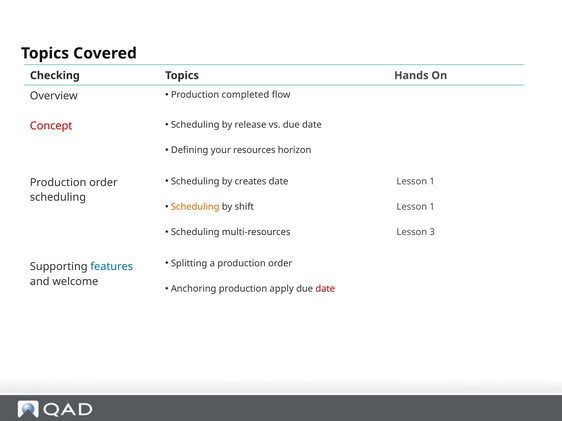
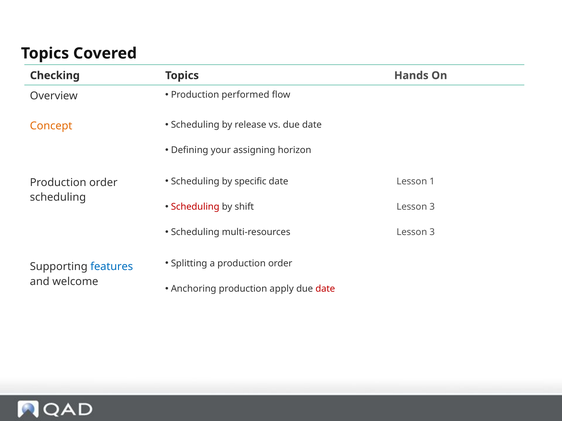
completed: completed -> performed
Concept colour: red -> orange
resources: resources -> assigning
creates: creates -> specific
Scheduling at (195, 207) colour: orange -> red
1 at (432, 207): 1 -> 3
